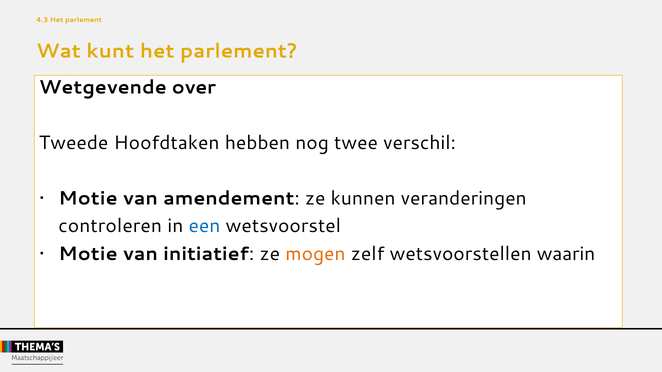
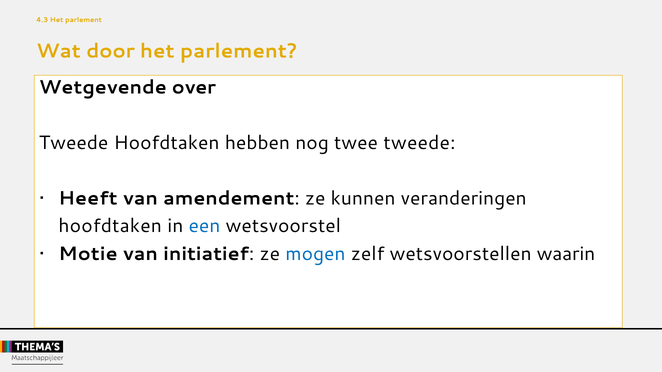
kunt: kunt -> door
twee verschil: verschil -> tweede
Motie at (88, 199): Motie -> Heeft
controleren at (110, 226): controleren -> hoofdtaken
mogen colour: orange -> blue
